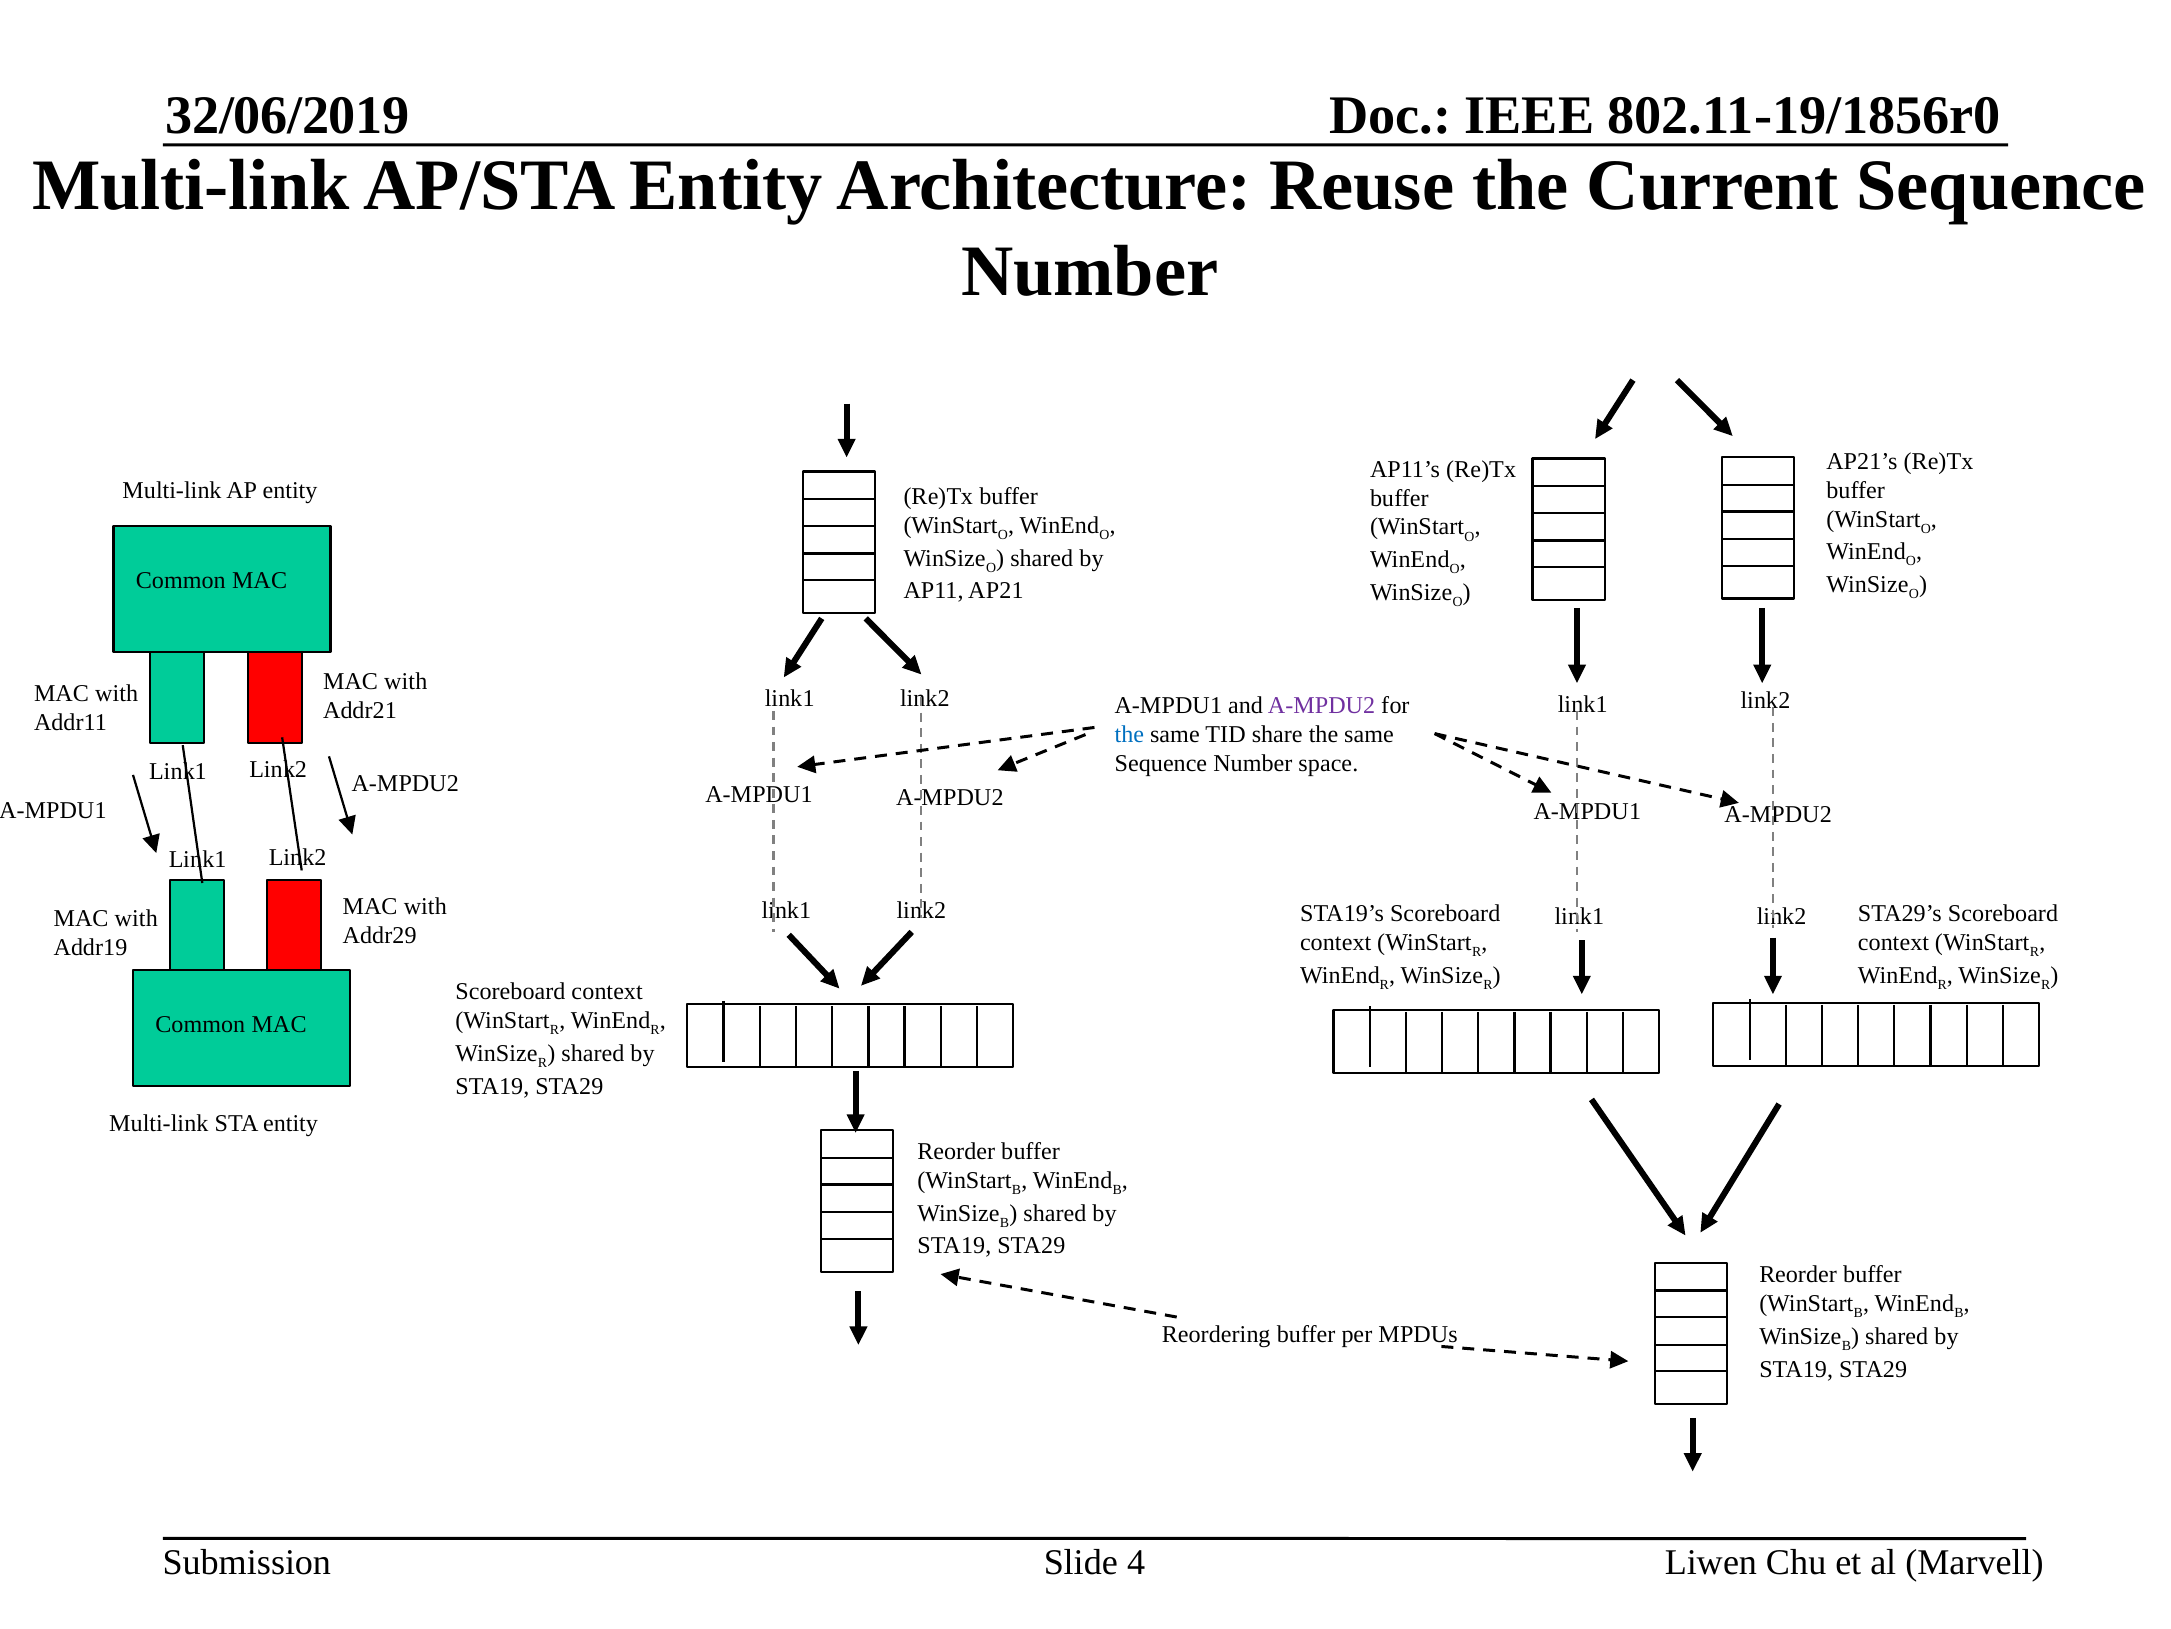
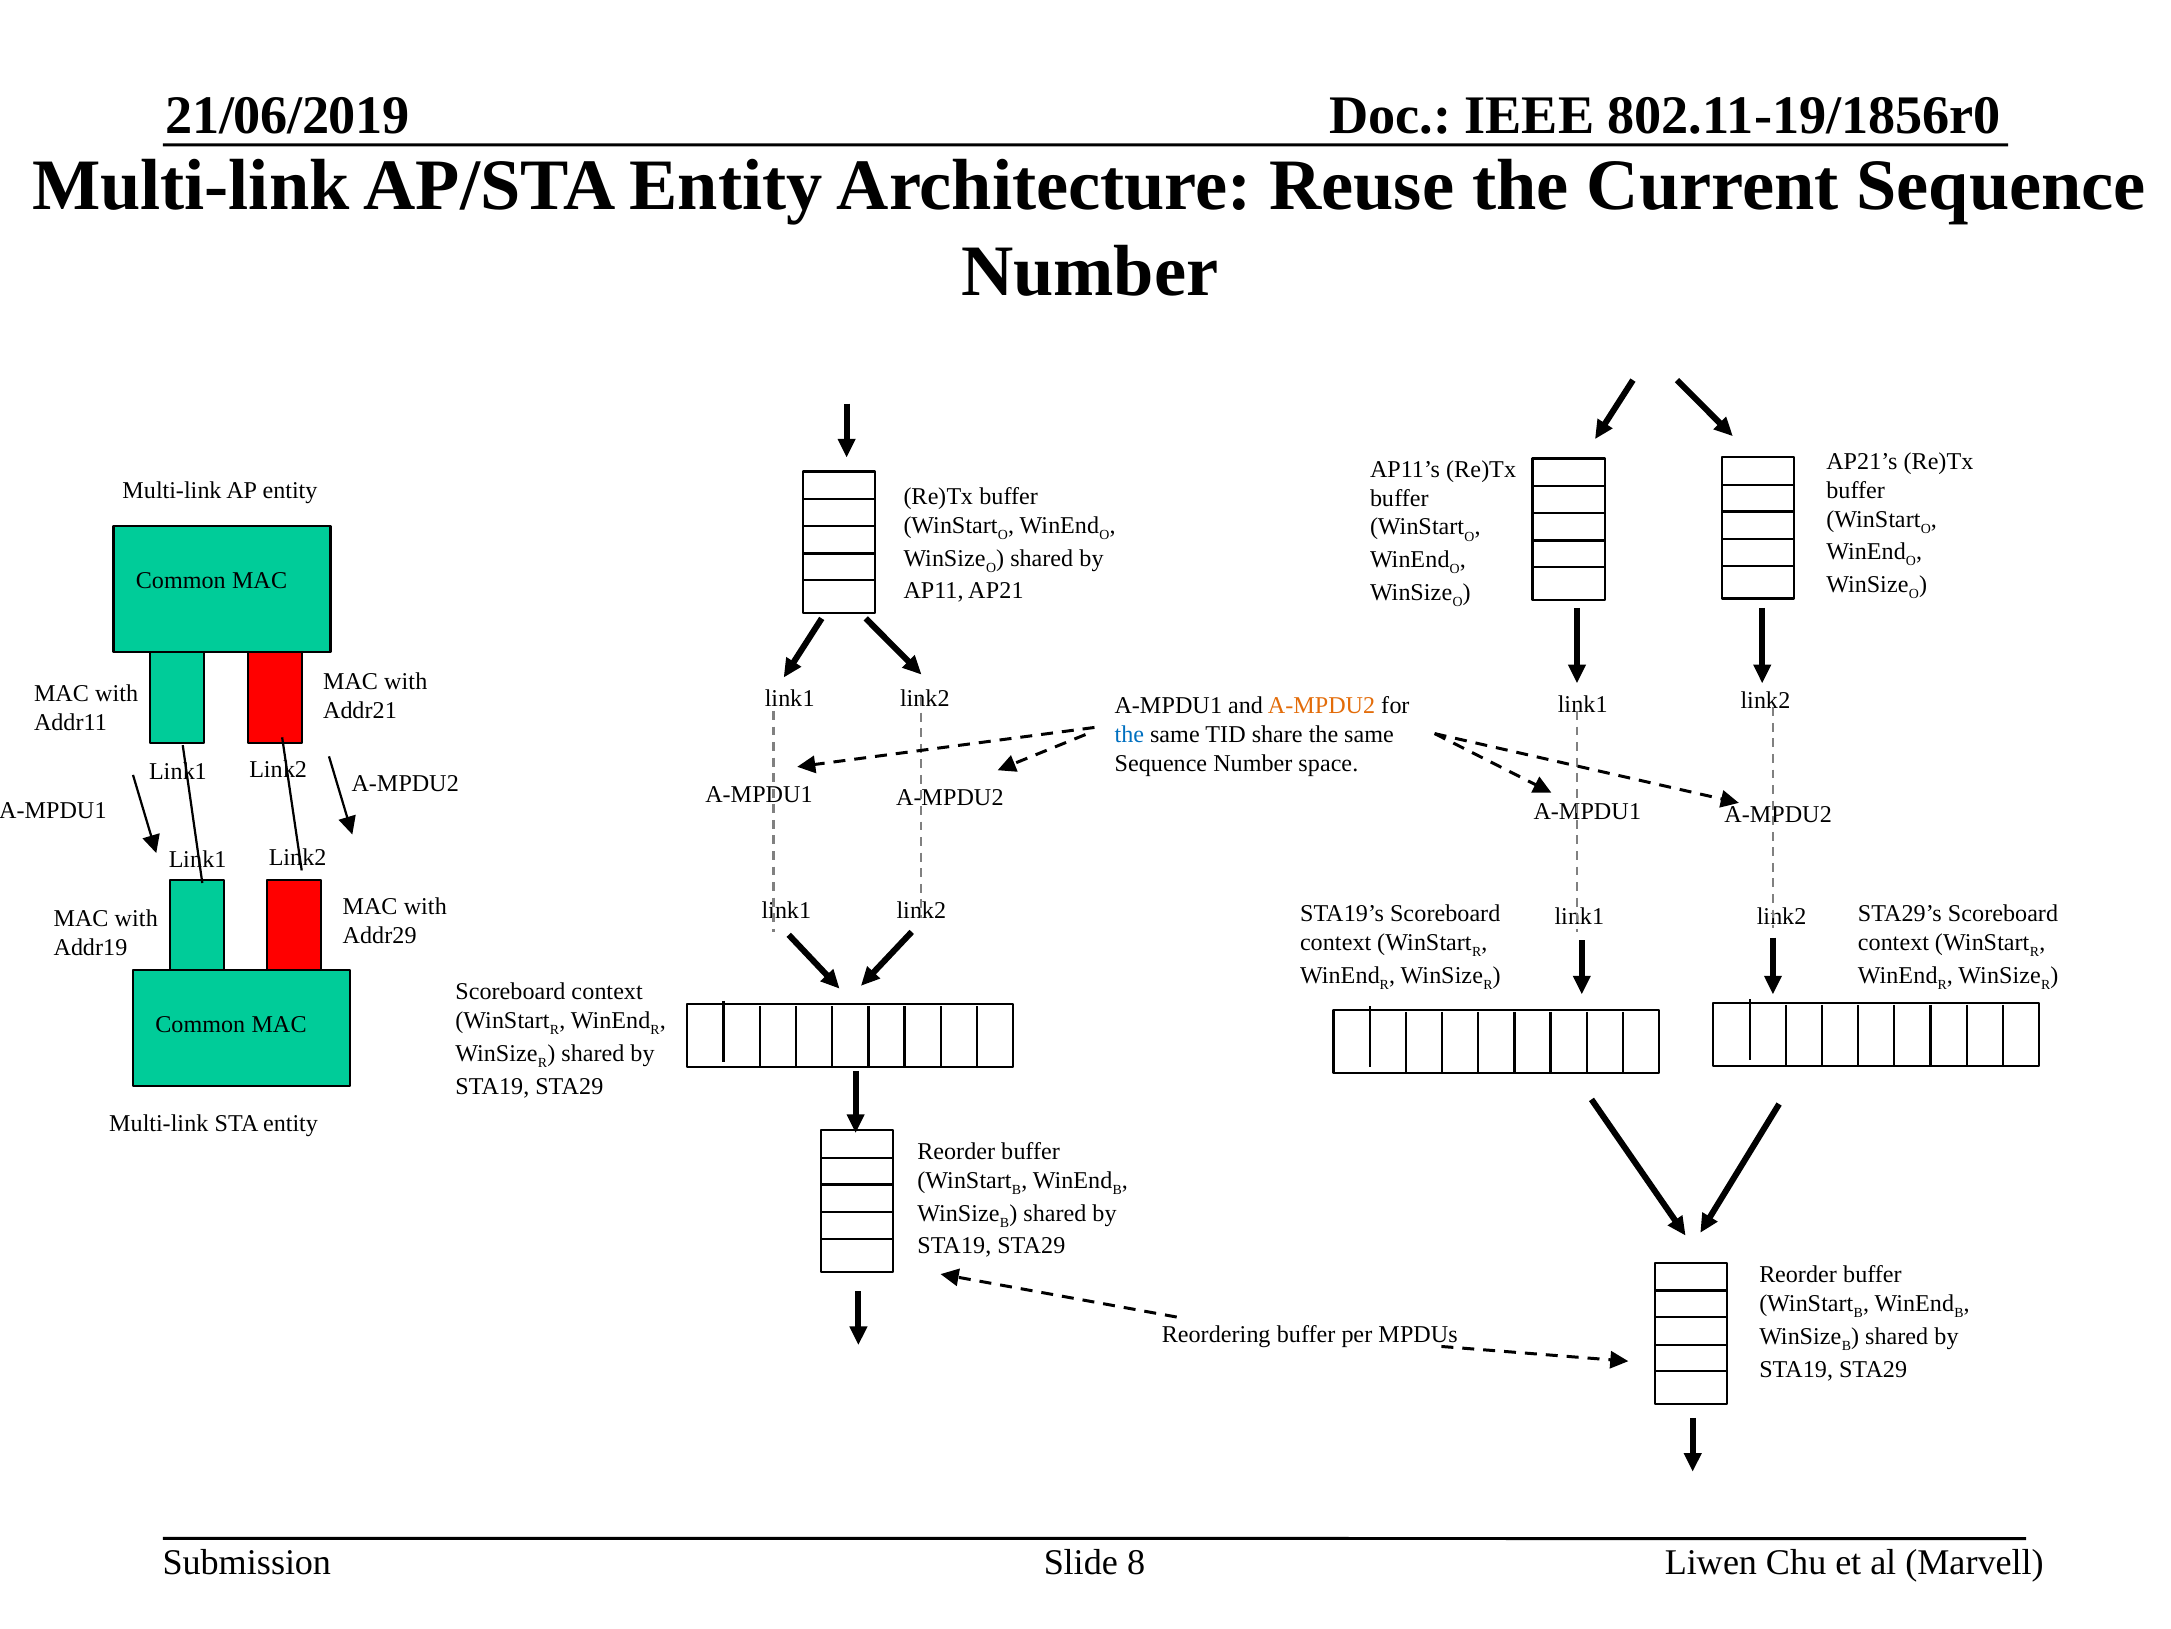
32/06/2019: 32/06/2019 -> 21/06/2019
A-MPDU2 at (1322, 705) colour: purple -> orange
4: 4 -> 8
